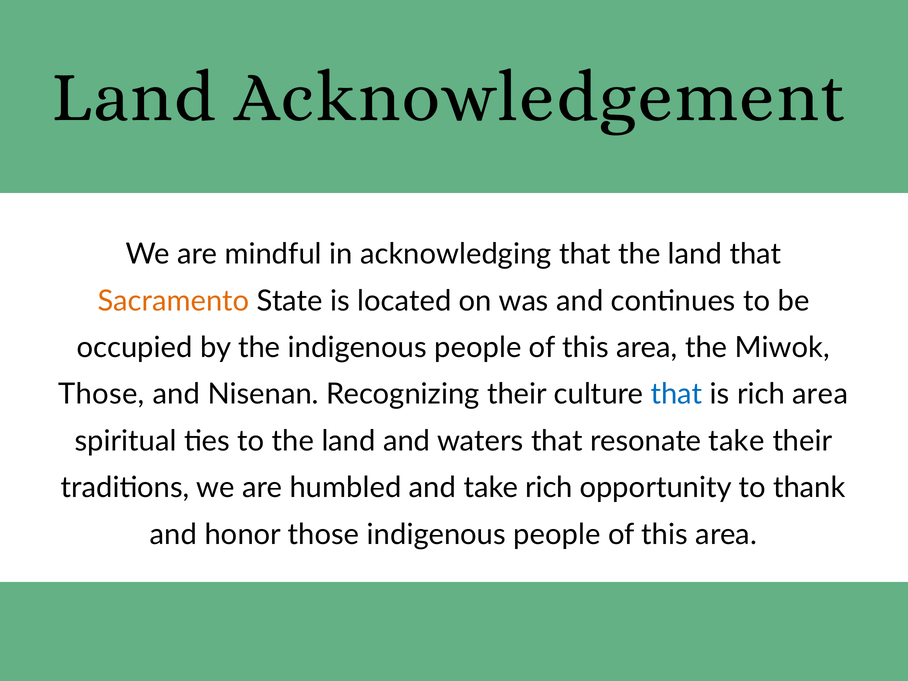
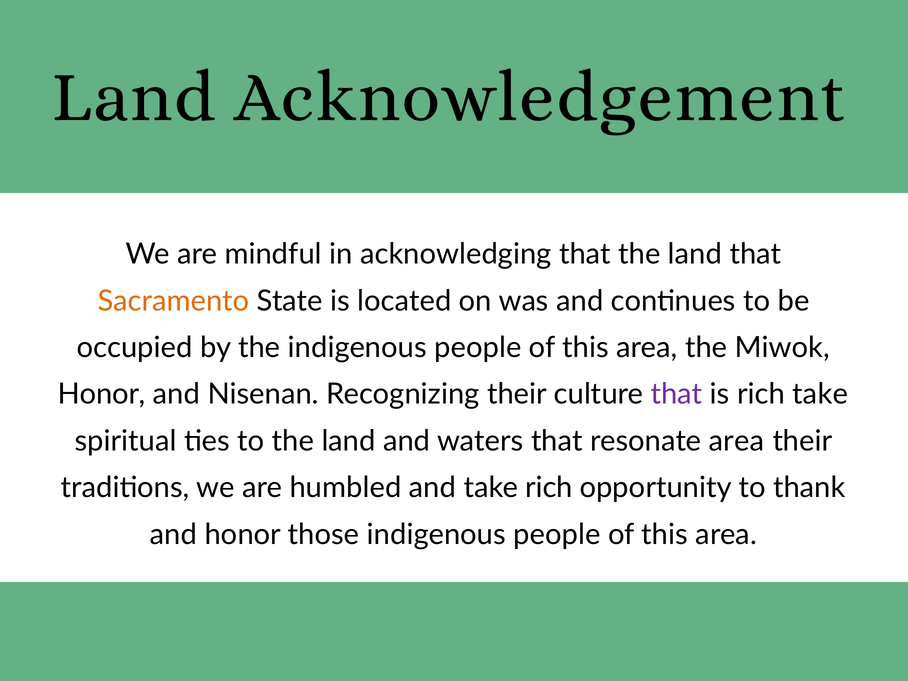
Those at (101, 394): Those -> Honor
that at (677, 394) colour: blue -> purple
rich area: area -> take
resonate take: take -> area
